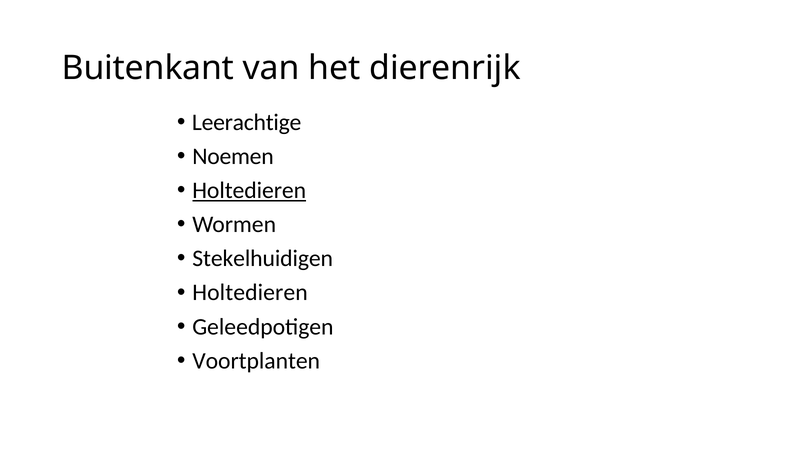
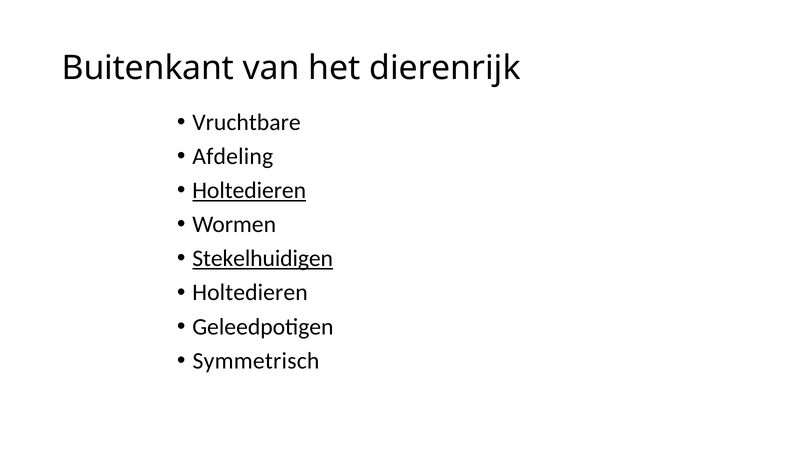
Leerachtige: Leerachtige -> Vruchtbare
Noemen: Noemen -> Afdeling
Stekelhuidigen underline: none -> present
Voortplanten: Voortplanten -> Symmetrisch
